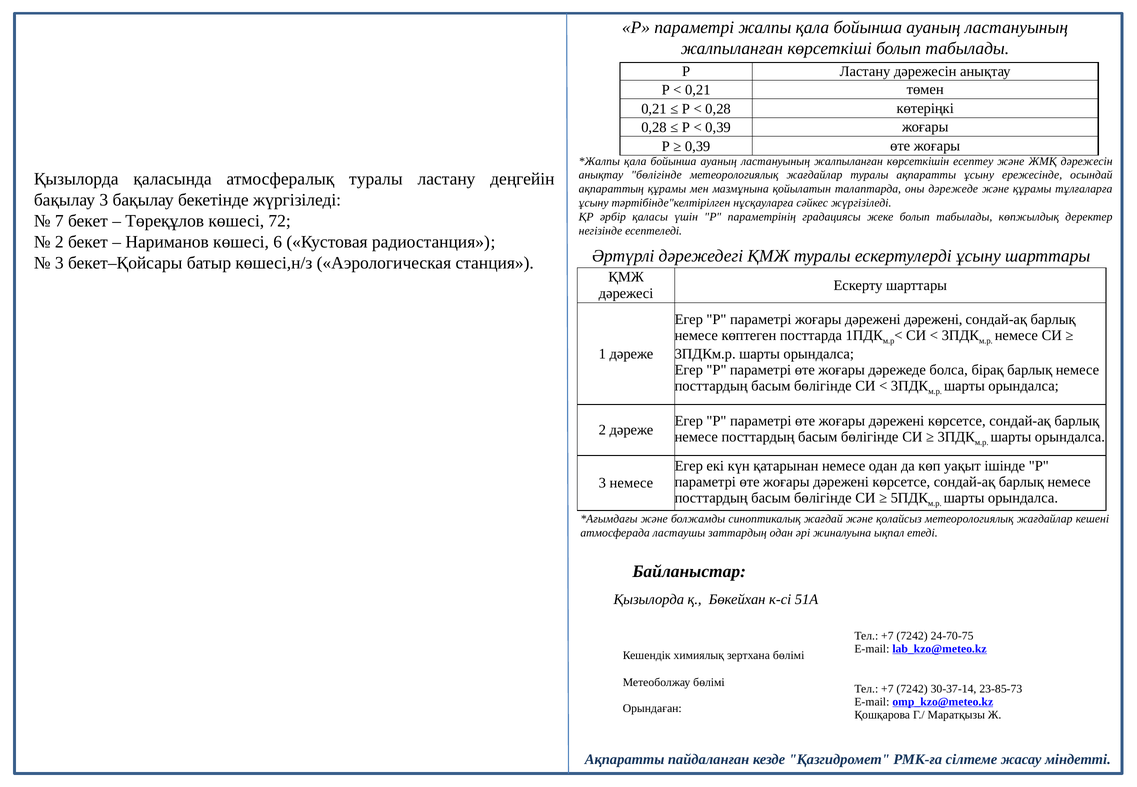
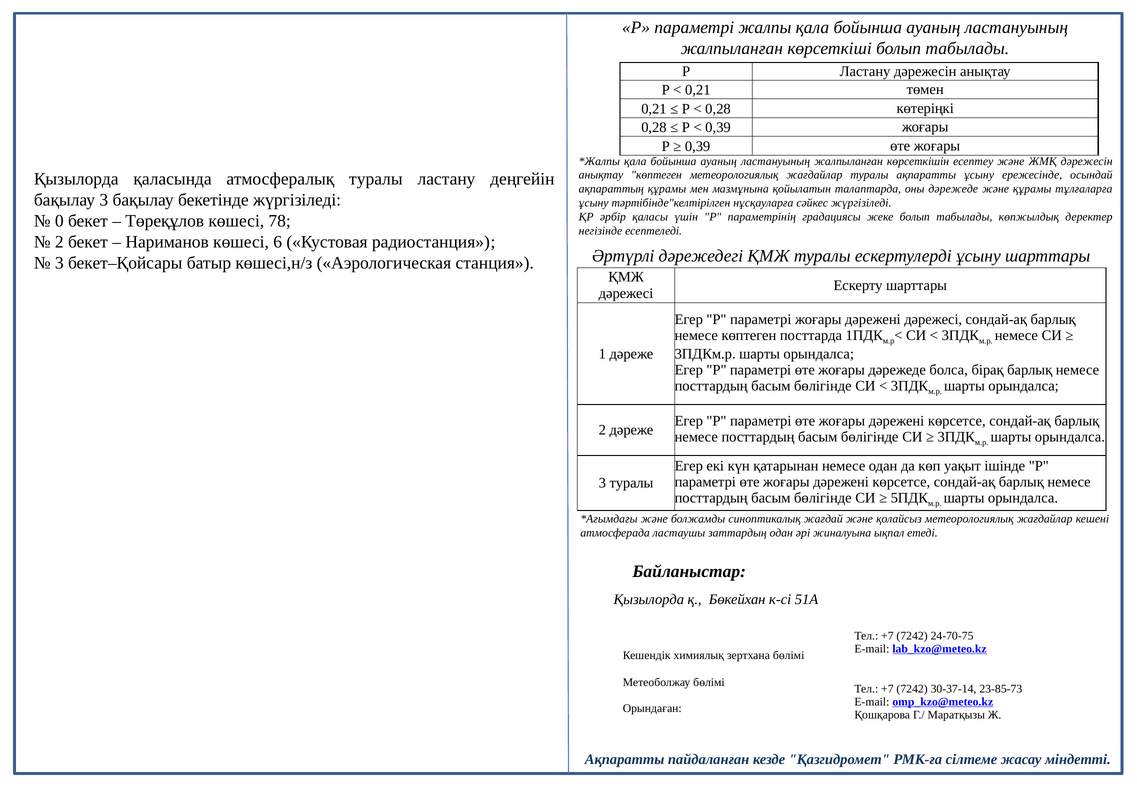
анықтау бөлігінде: бөлігінде -> көптеген
7: 7 -> 0
72: 72 -> 78
дәрежені дәрежені: дәрежені -> дәрежесі
3 немесе: немесе -> туралы
